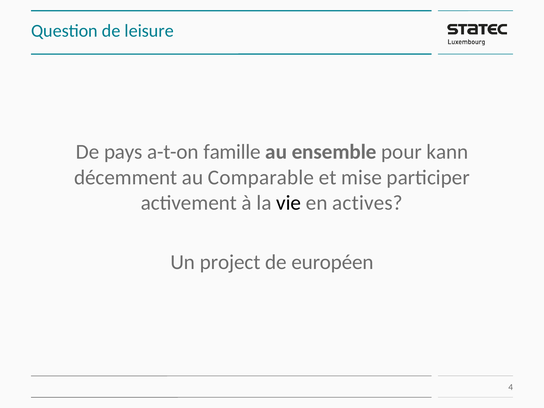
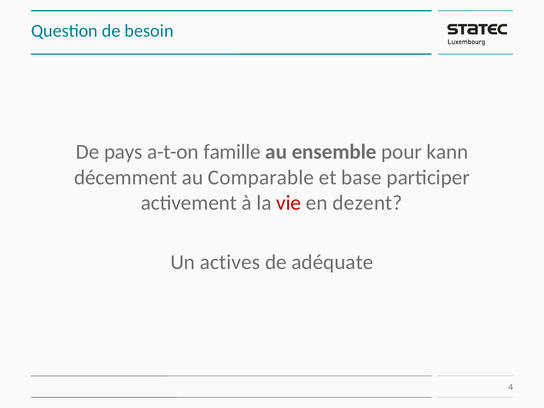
leisure: leisure -> besoin
mise: mise -> base
vie colour: black -> red
actives: actives -> dezent
project: project -> actives
européen: européen -> adéquate
